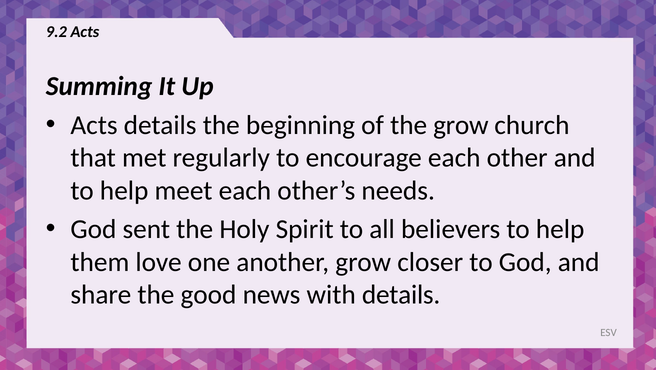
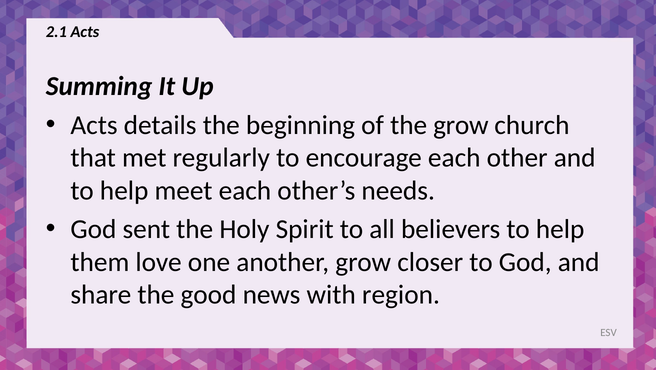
9.2: 9.2 -> 2.1
with details: details -> region
